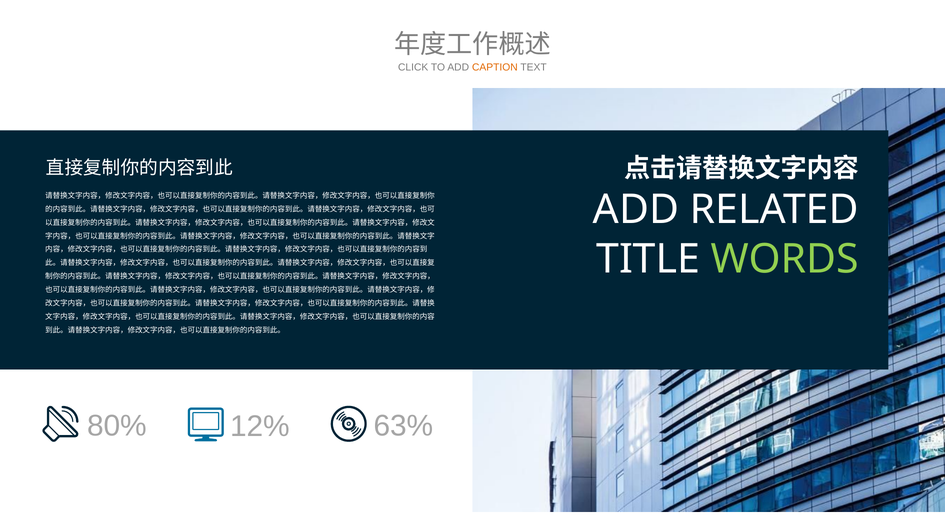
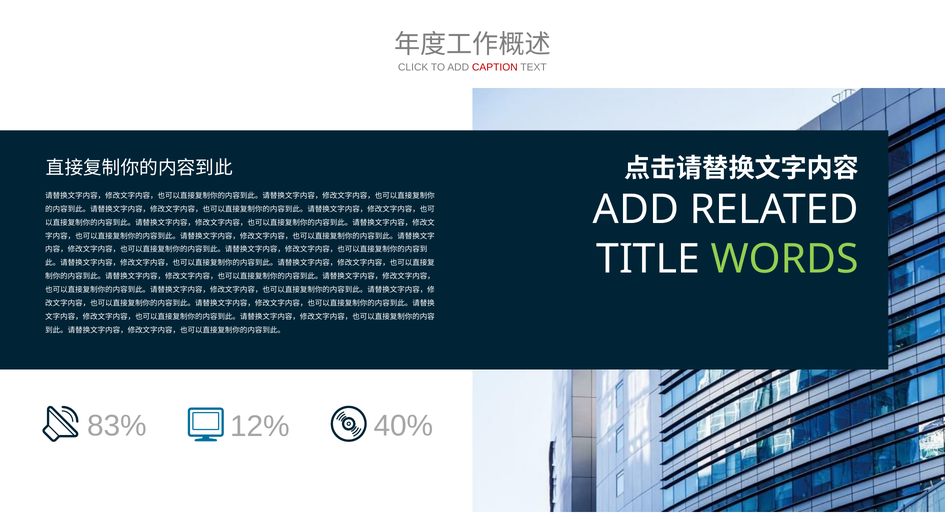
CAPTION colour: orange -> red
80%: 80% -> 83%
63%: 63% -> 40%
